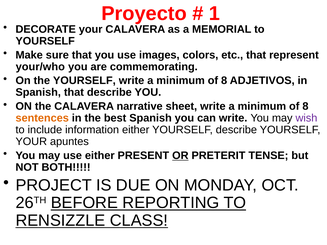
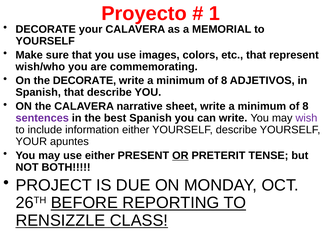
your/who: your/who -> wish/who
the YOURSELF: YOURSELF -> DECORATE
sentences colour: orange -> purple
